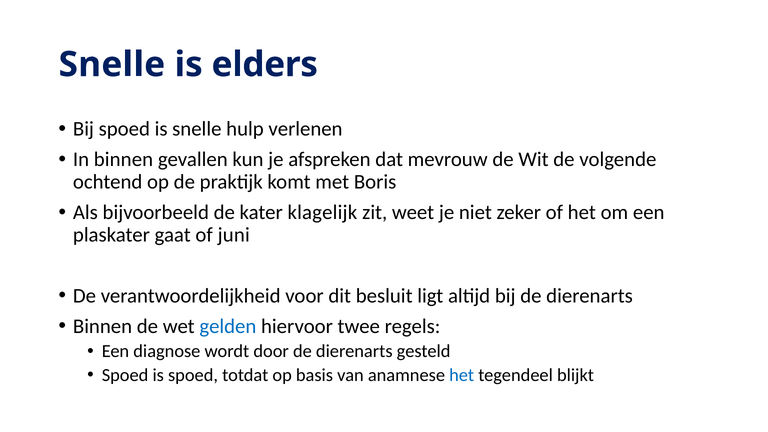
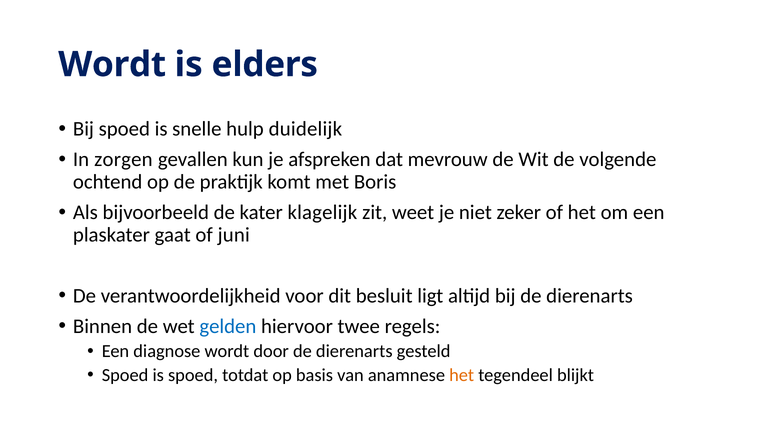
Snelle at (112, 65): Snelle -> Wordt
verlenen: verlenen -> duidelijk
In binnen: binnen -> zorgen
het at (462, 375) colour: blue -> orange
